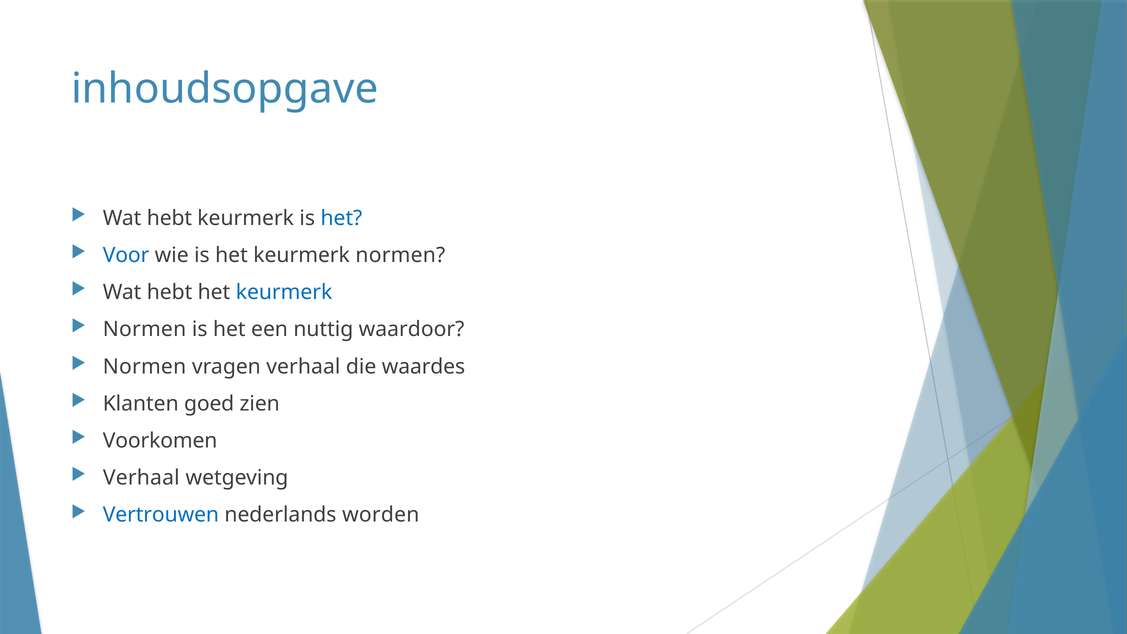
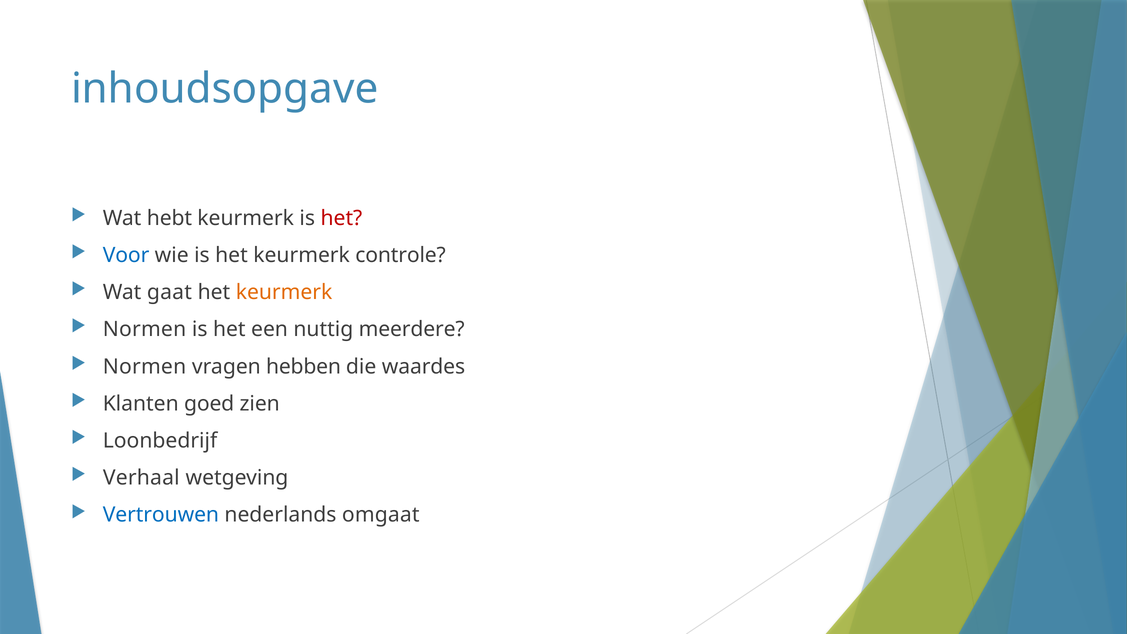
het at (341, 218) colour: blue -> red
keurmerk normen: normen -> controle
hebt at (170, 292): hebt -> gaat
keurmerk at (284, 292) colour: blue -> orange
waardoor: waardoor -> meerdere
vragen verhaal: verhaal -> hebben
Voorkomen: Voorkomen -> Loonbedrijf
worden: worden -> omgaat
